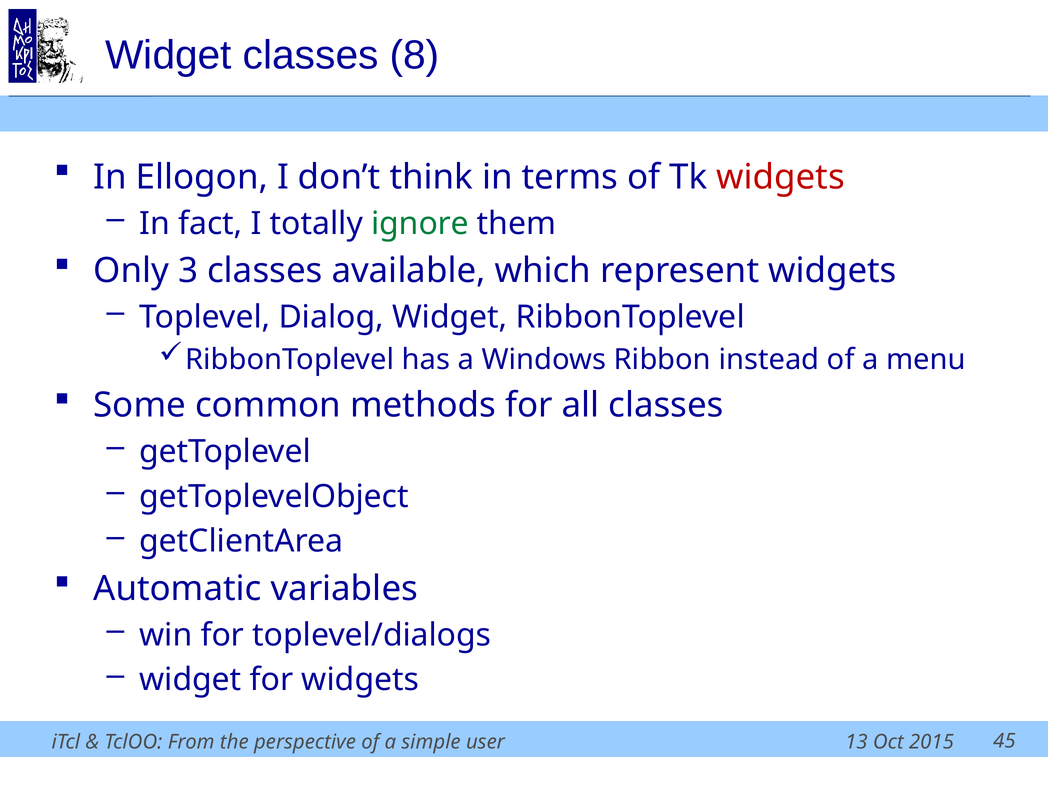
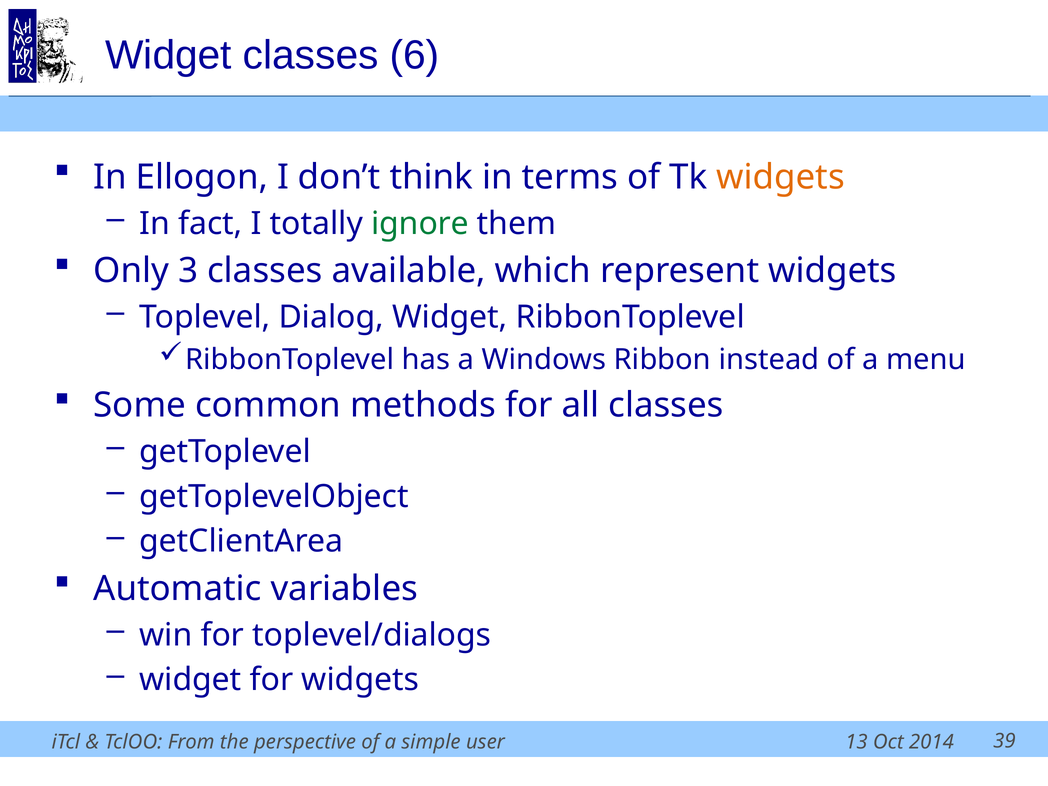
8: 8 -> 6
widgets at (781, 177) colour: red -> orange
2015: 2015 -> 2014
45: 45 -> 39
